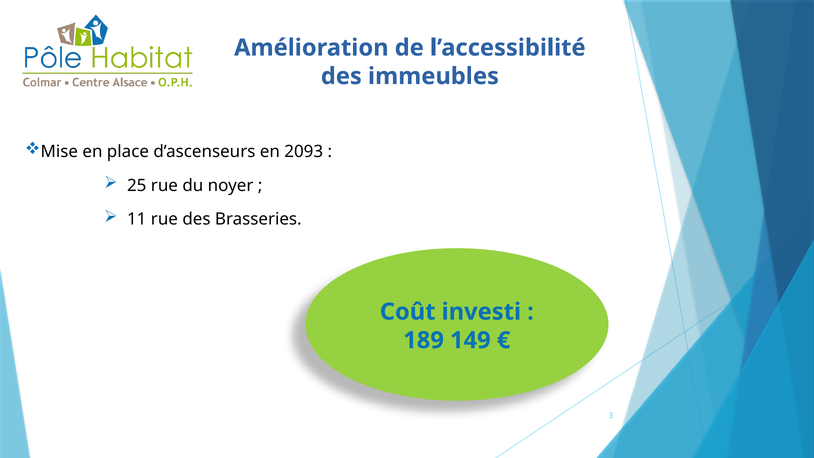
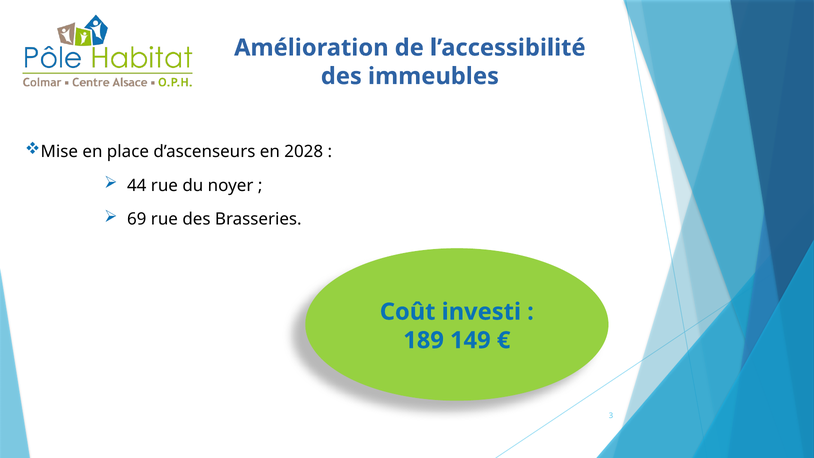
2093: 2093 -> 2028
25: 25 -> 44
11: 11 -> 69
